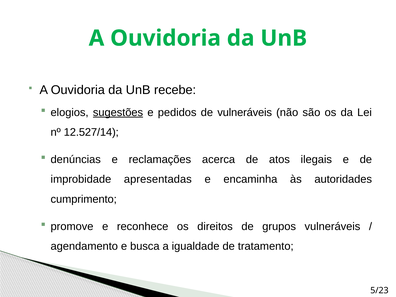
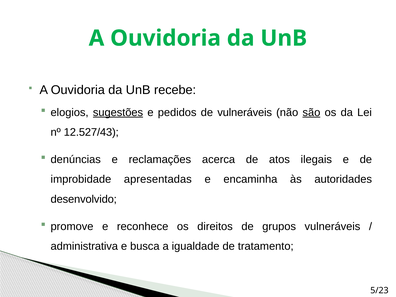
são underline: none -> present
12.527/14: 12.527/14 -> 12.527/43
cumprimento: cumprimento -> desenvolvido
agendamento: agendamento -> administrativa
